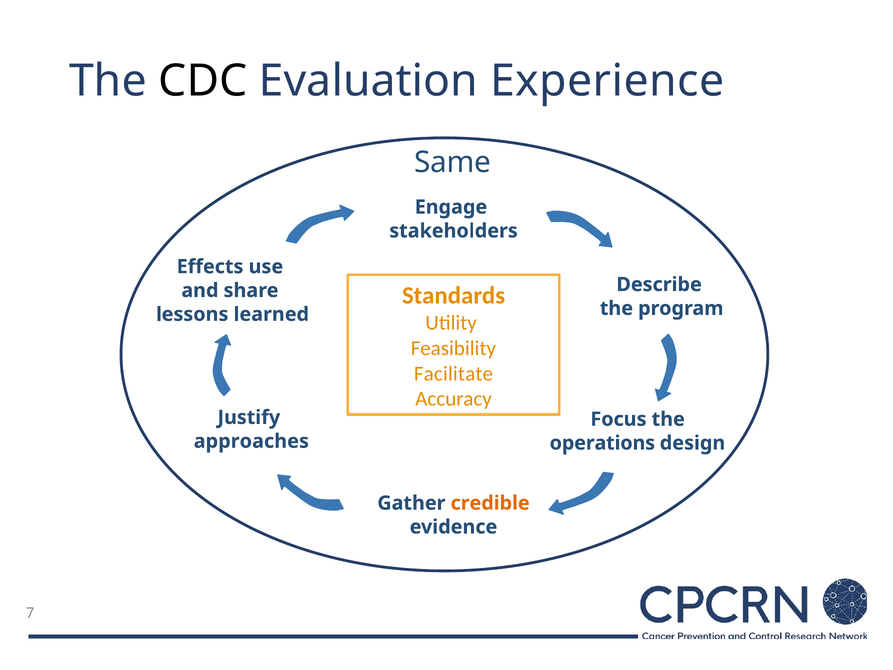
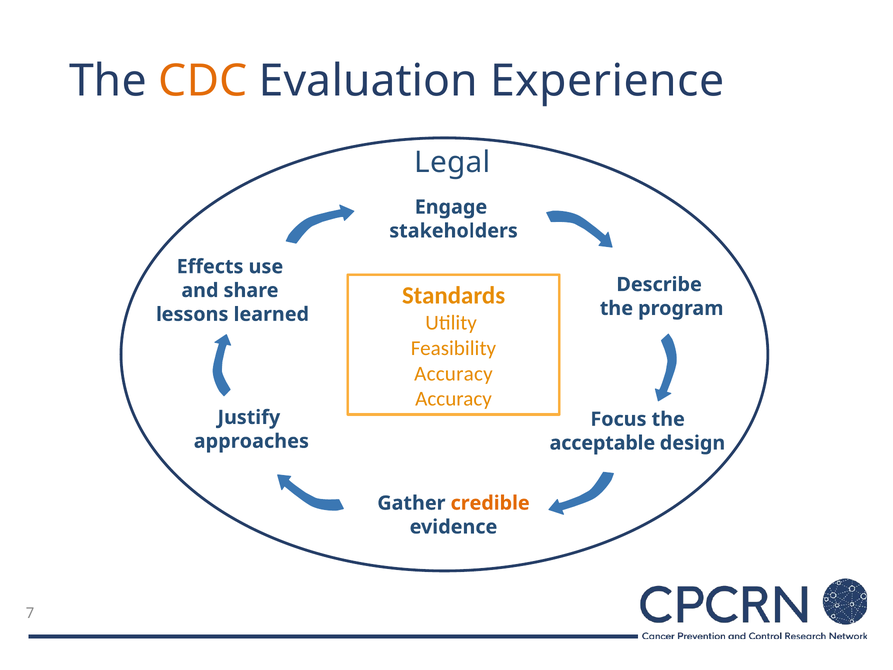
CDC colour: black -> orange
Same: Same -> Legal
Facilitate at (453, 373): Facilitate -> Accuracy
operations: operations -> acceptable
